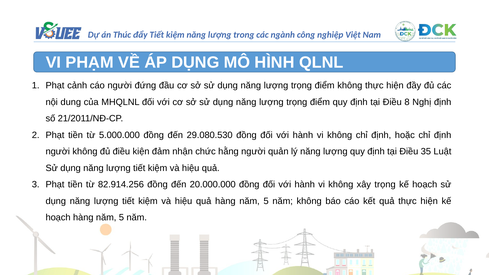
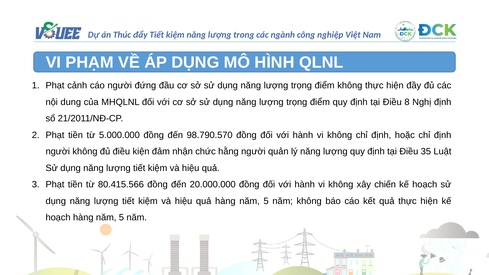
29.080.530: 29.080.530 -> 98.790.570
82.914.256: 82.914.256 -> 80.415.566
xây trọng: trọng -> chiến
